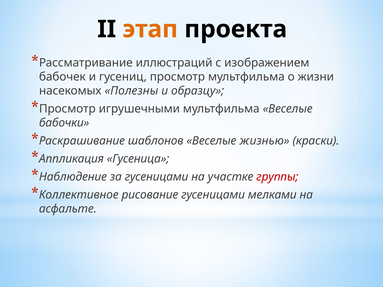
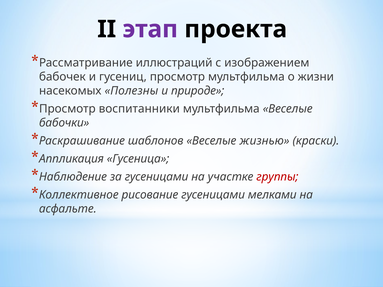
этап colour: orange -> purple
образцу: образцу -> природе
игрушечными: игрушечными -> воспитанники
